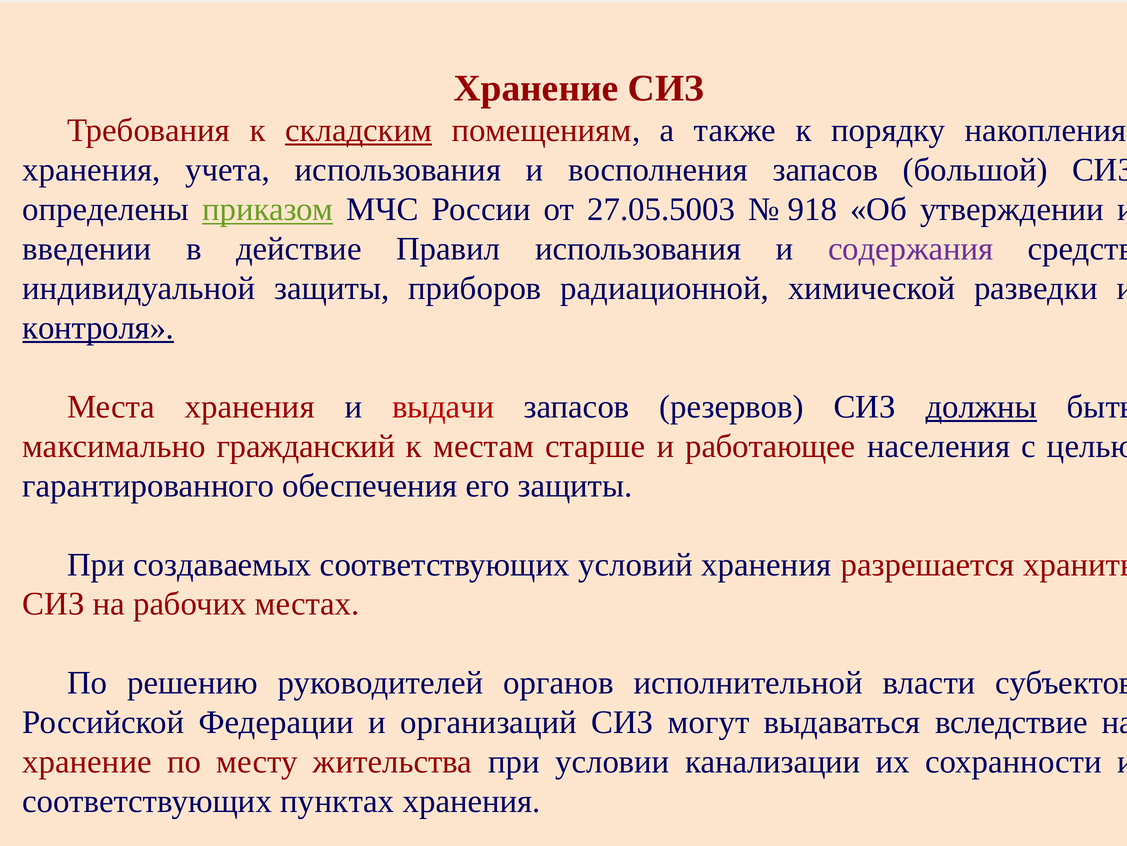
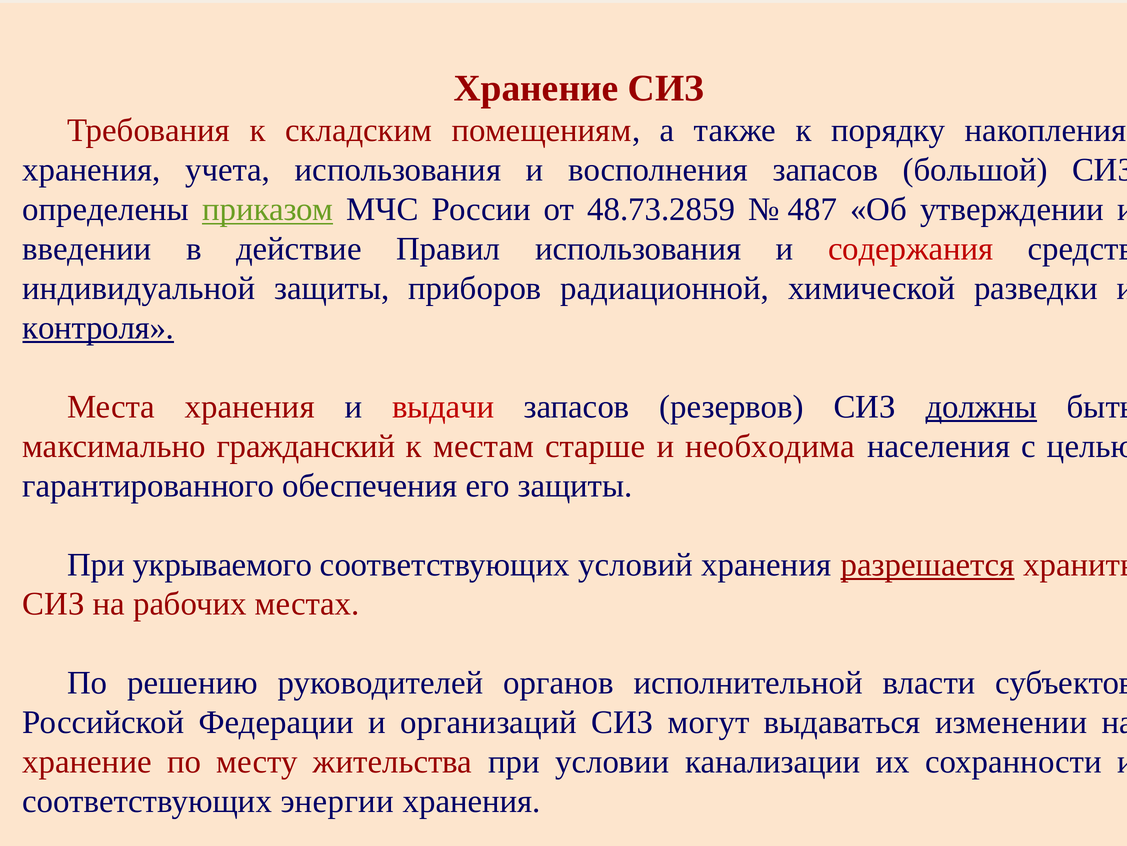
складским underline: present -> none
27.05.5003: 27.05.5003 -> 48.73.2859
918: 918 -> 487
содержания colour: purple -> red
работающее: работающее -> необходима
создаваемых: создаваемых -> укрываемого
разрешается underline: none -> present
вследствие: вследствие -> изменении
пунктах: пунктах -> энергии
